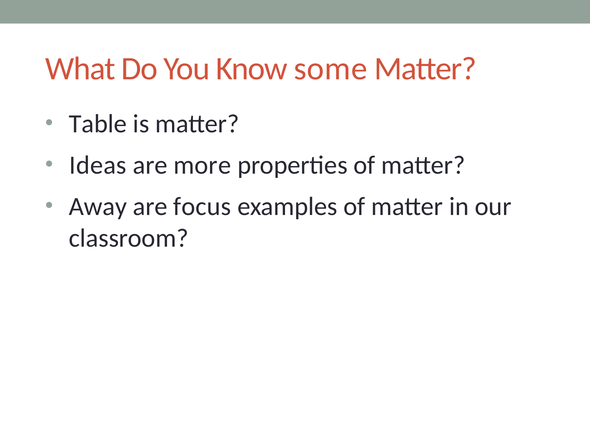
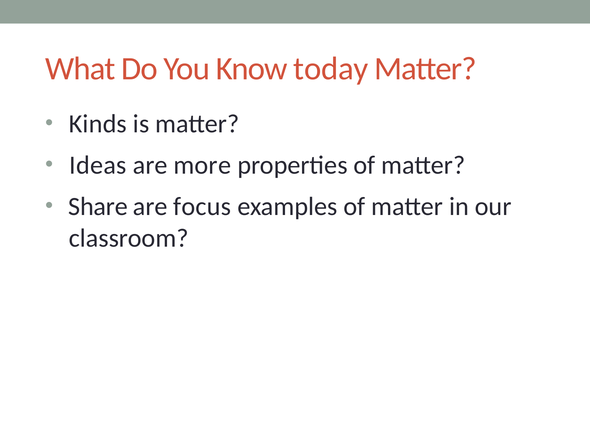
some: some -> today
Table: Table -> Kinds
Away: Away -> Share
